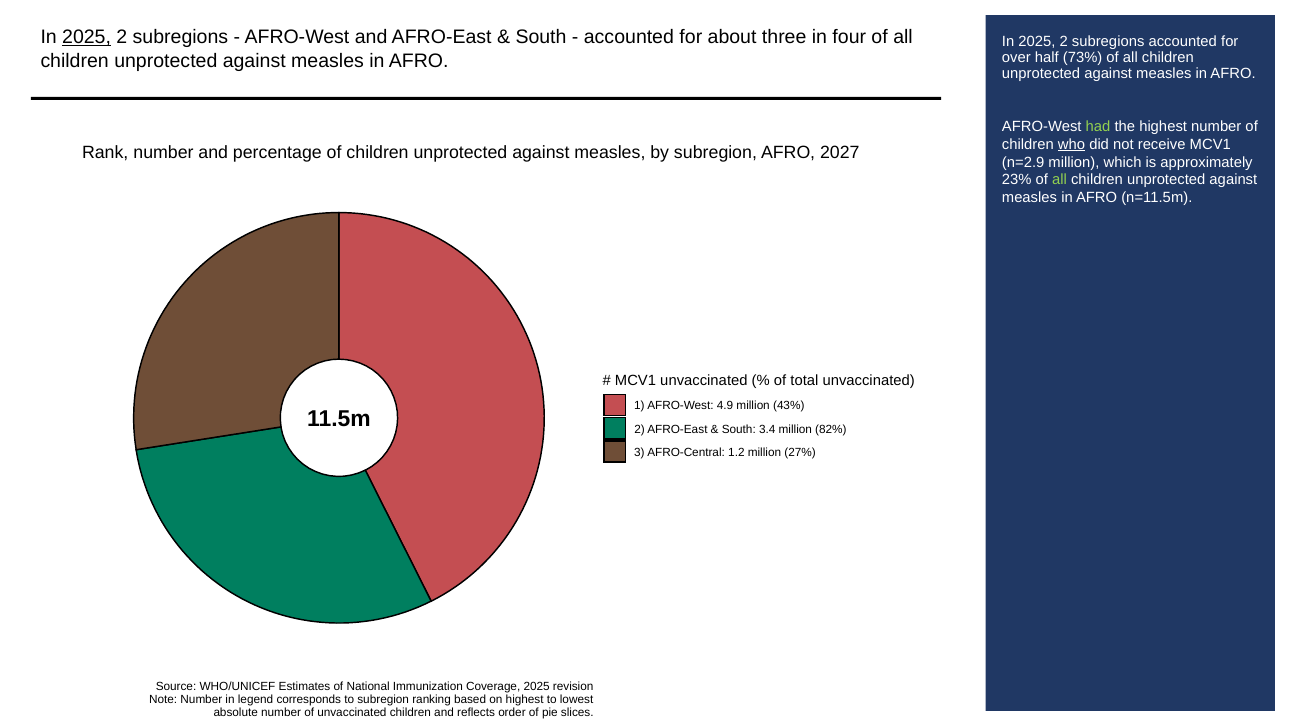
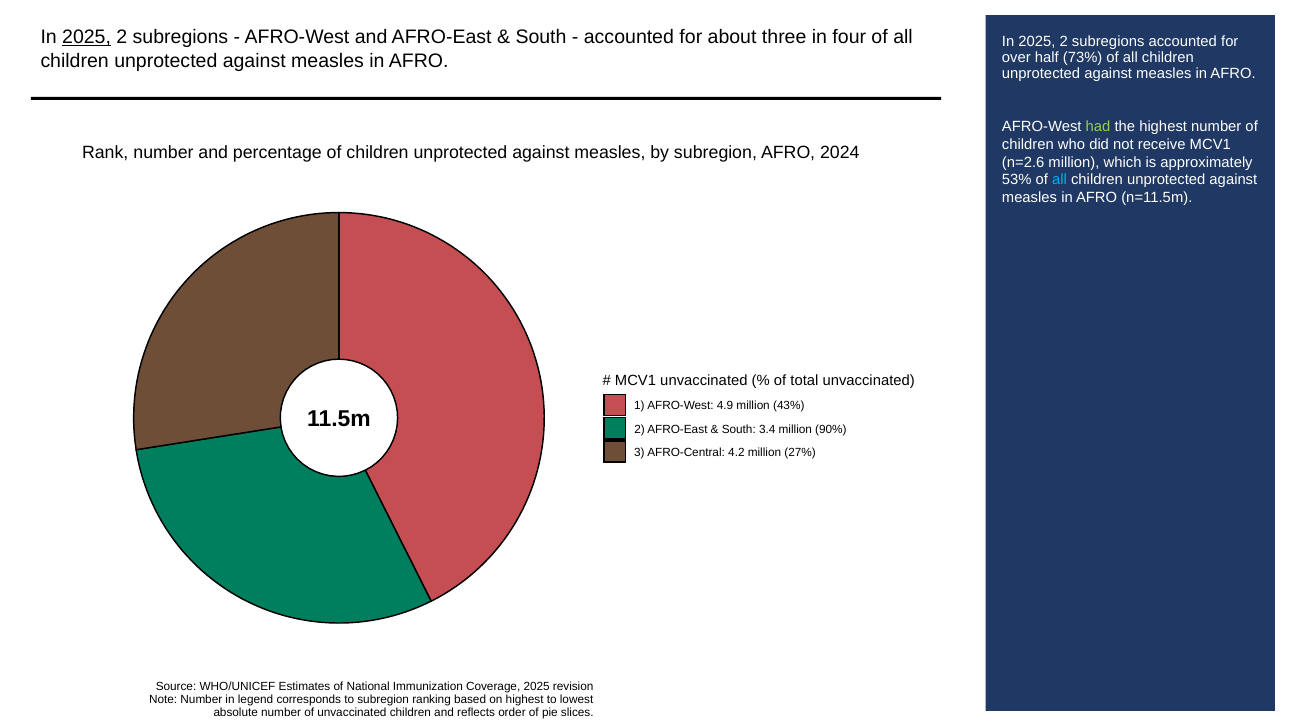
who underline: present -> none
2027: 2027 -> 2024
n=2.9: n=2.9 -> n=2.6
23%: 23% -> 53%
all at (1060, 180) colour: light green -> light blue
82%: 82% -> 90%
1.2: 1.2 -> 4.2
